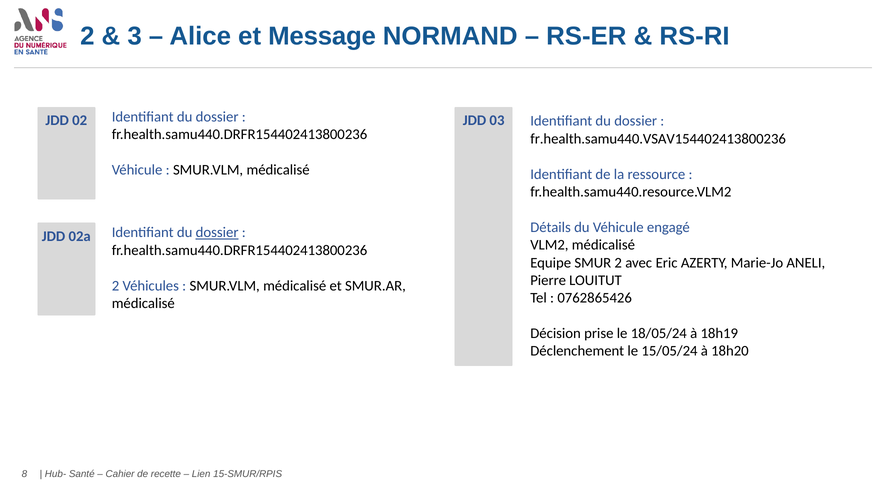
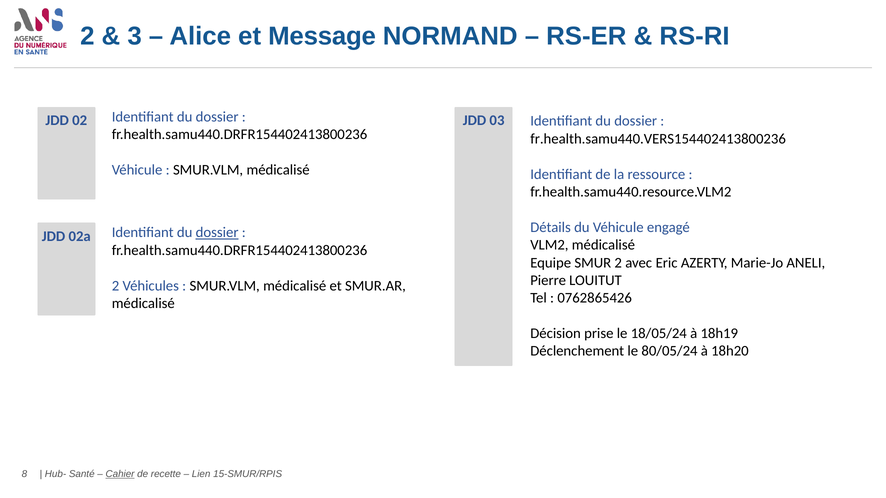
fr.health.samu440.VSAV154402413800236: fr.health.samu440.VSAV154402413800236 -> fr.health.samu440.VERS154402413800236
15/05/24: 15/05/24 -> 80/05/24
Cahier underline: none -> present
